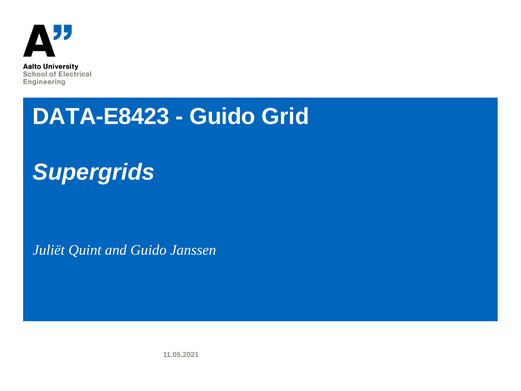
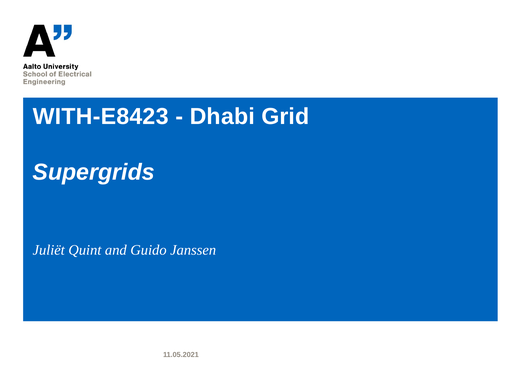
DATA-E8423: DATA-E8423 -> WITH-E8423
Guido at (223, 117): Guido -> Dhabi
